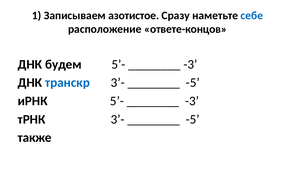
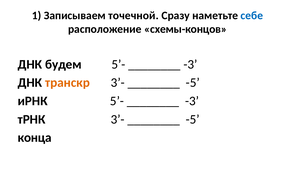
азотистое: азотистое -> точечной
ответе-концов: ответе-концов -> схемы-концов
транскр colour: blue -> orange
также: также -> конца
